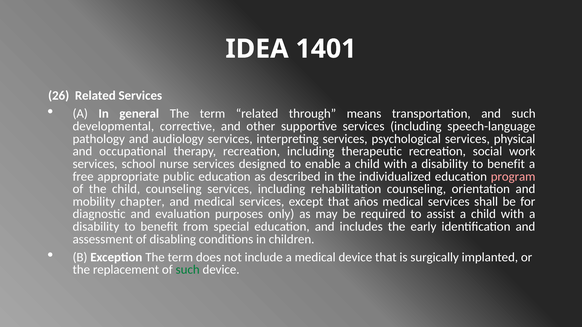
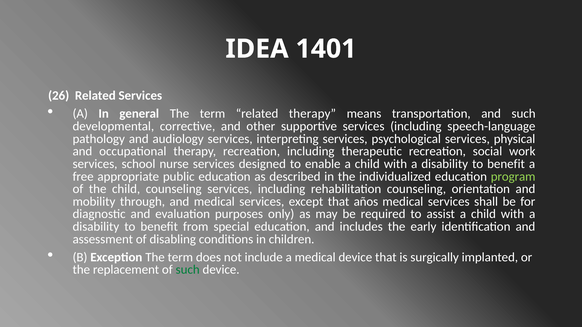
related through: through -> therapy
program colour: pink -> light green
chapter: chapter -> through
